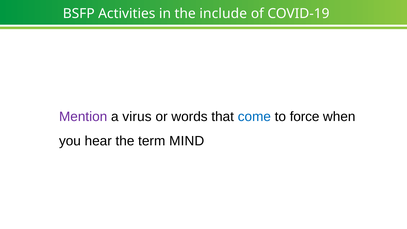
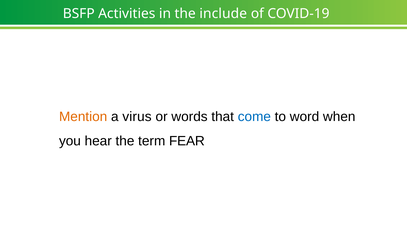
Mention colour: purple -> orange
force: force -> word
MIND: MIND -> FEAR
